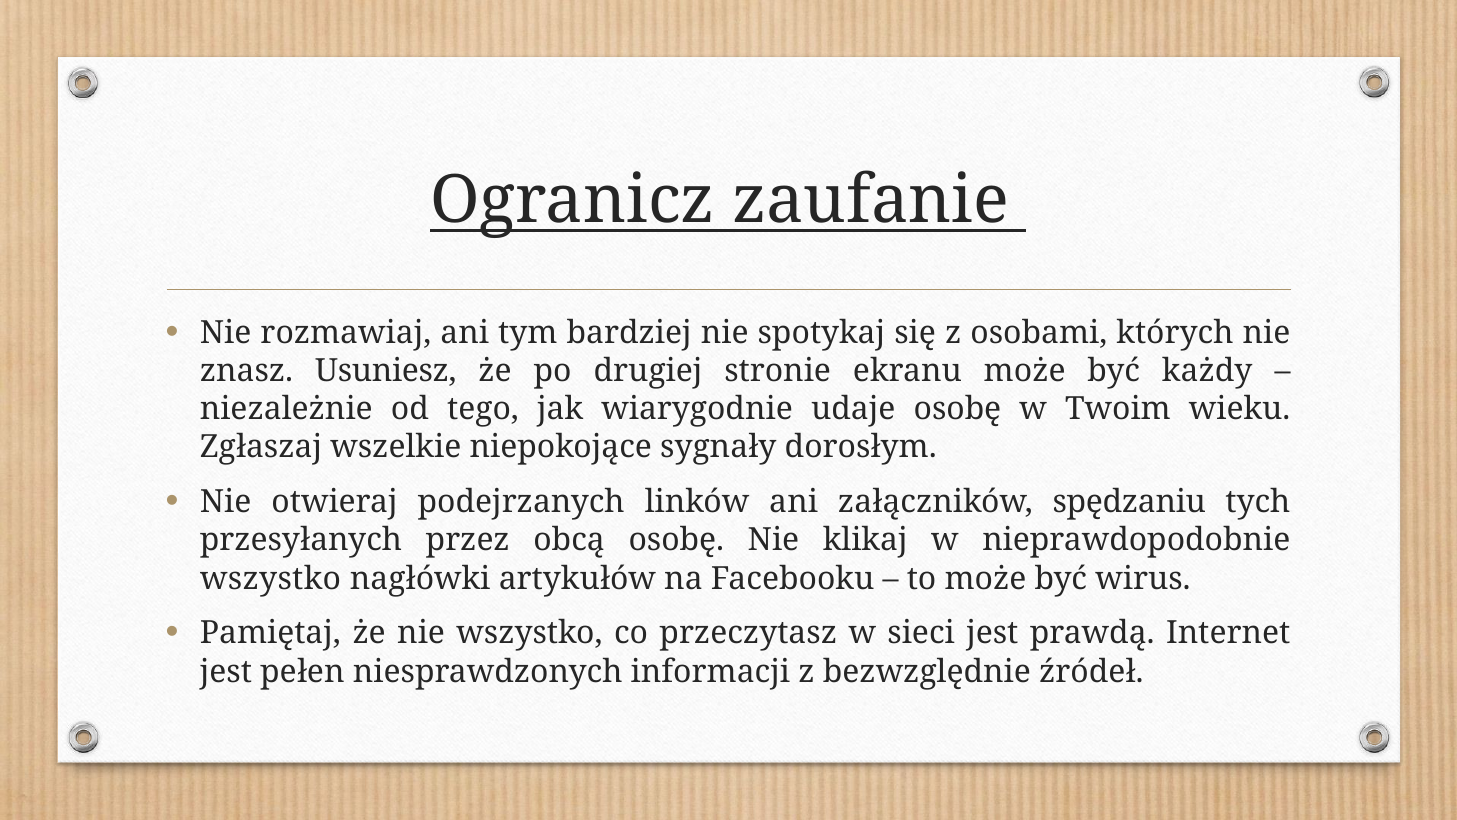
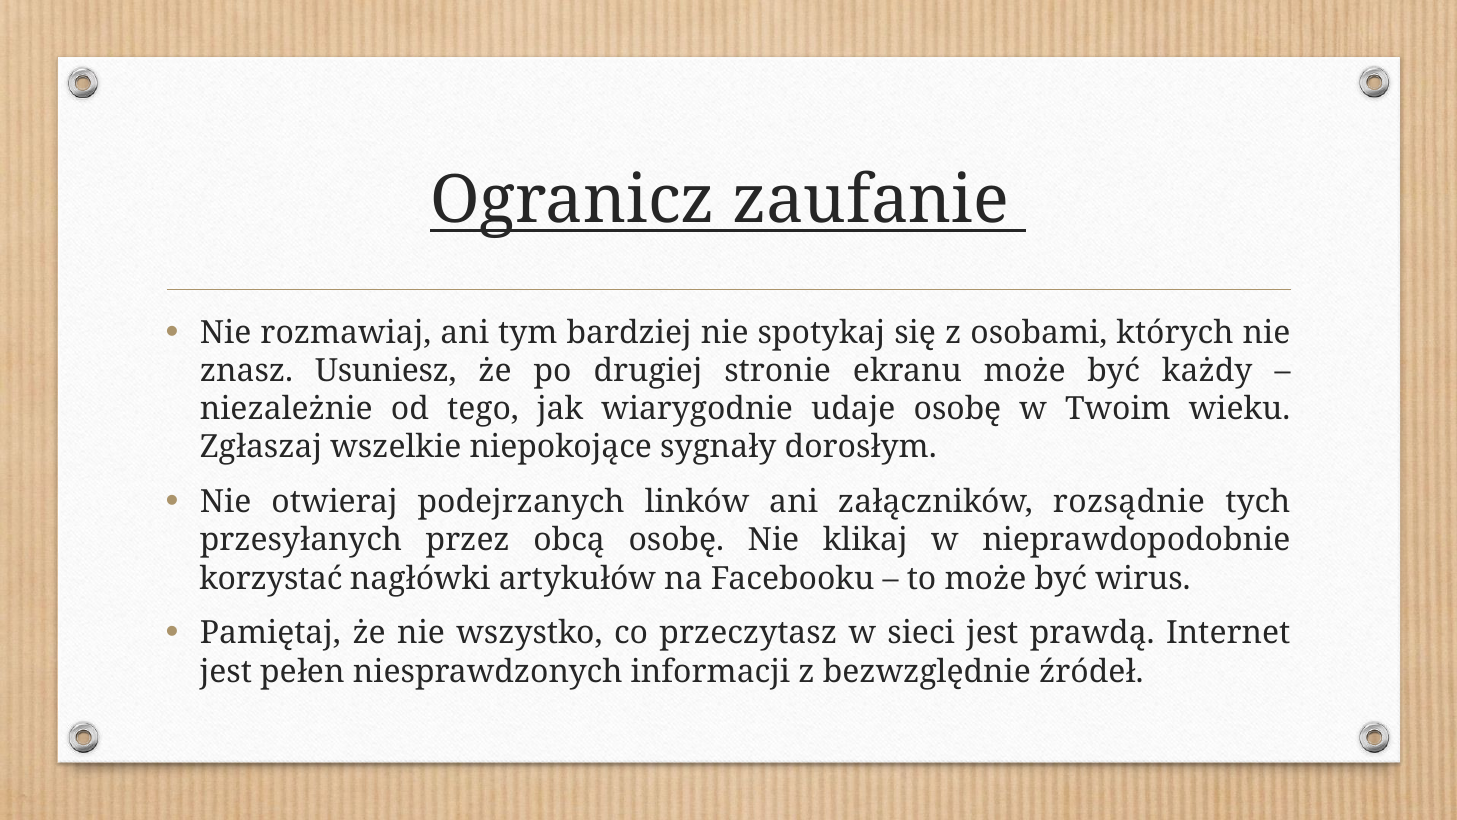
spędzaniu: spędzaniu -> rozsądnie
wszystko at (271, 578): wszystko -> korzystać
